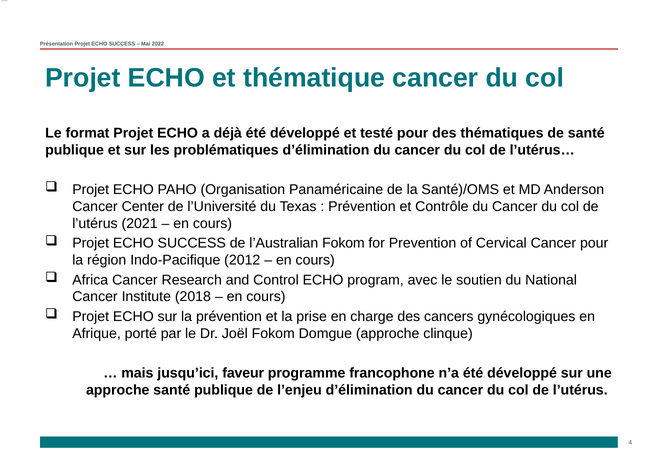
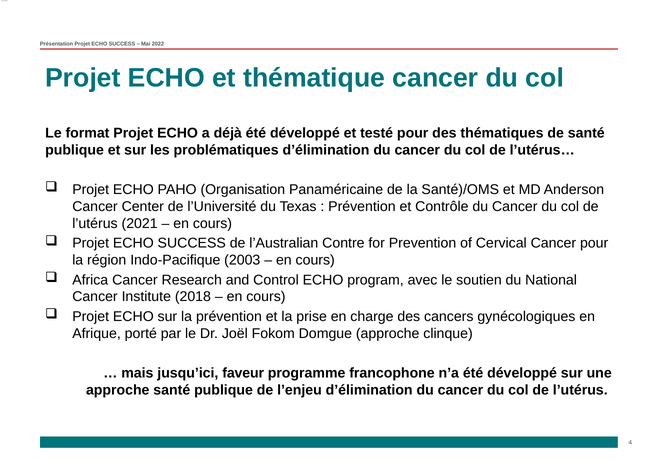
l’Australian Fokom: Fokom -> Contre
2012: 2012 -> 2003
